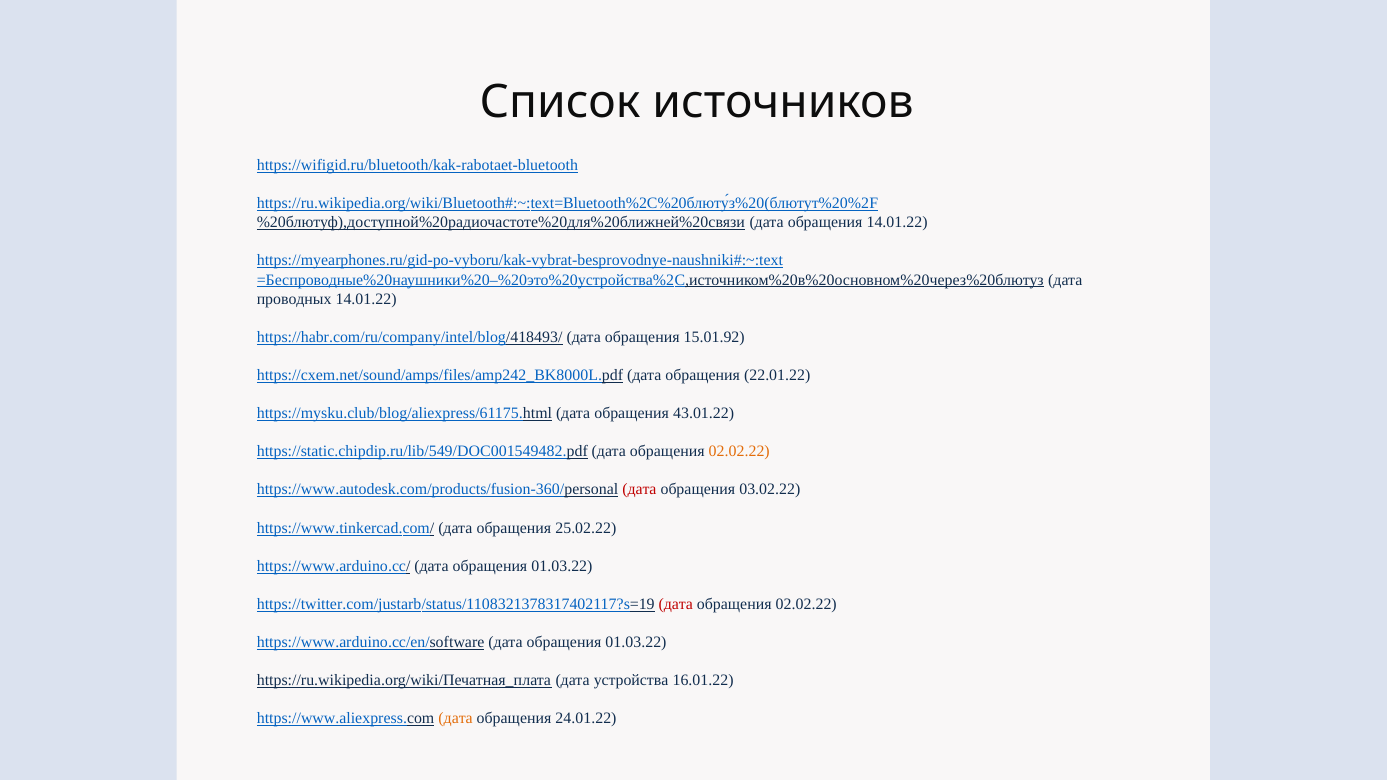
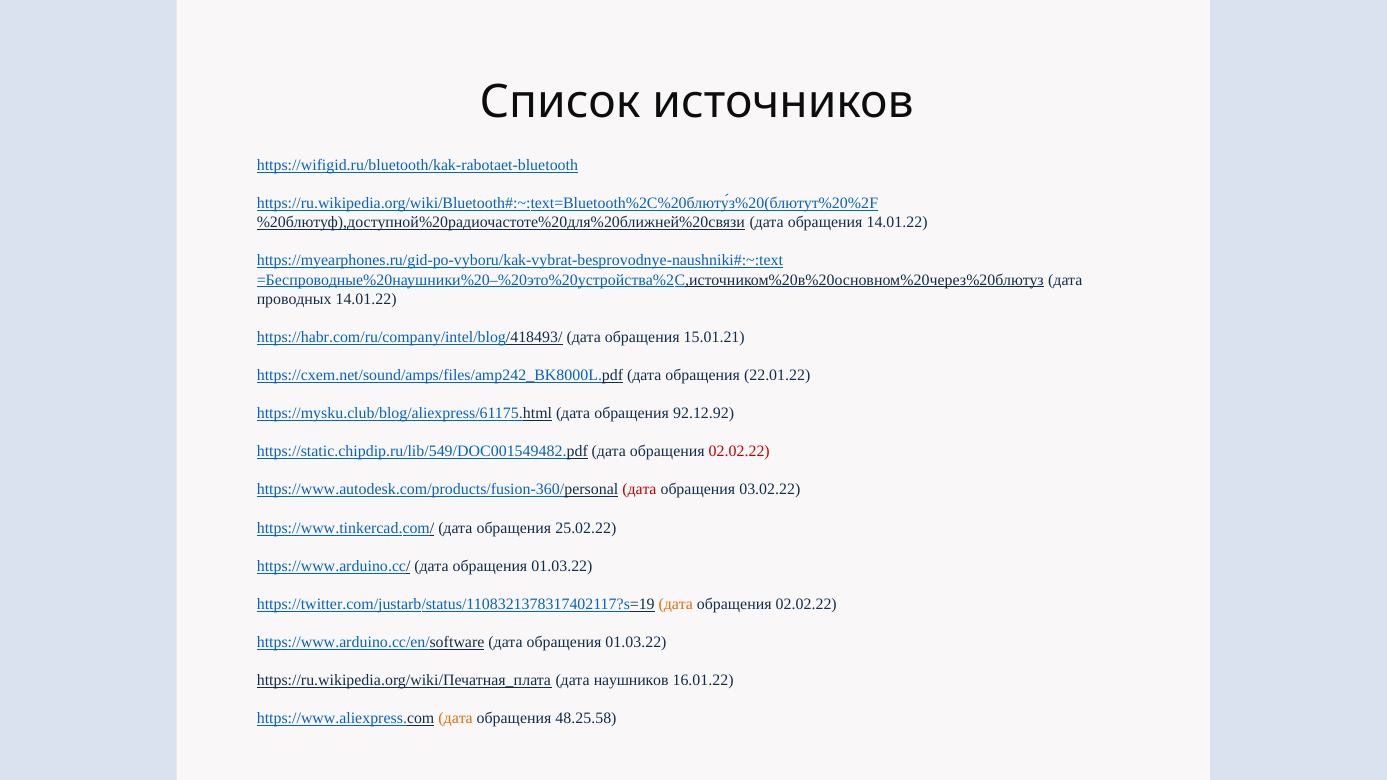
15.01.92: 15.01.92 -> 15.01.21
43.01.22: 43.01.22 -> 92.12.92
02.02.22 at (739, 452) colour: orange -> red
дата at (676, 604) colour: red -> orange
устройства: устройства -> наушников
24.01.22: 24.01.22 -> 48.25.58
